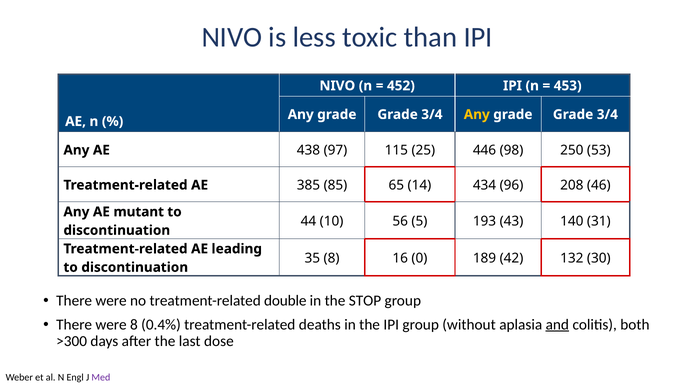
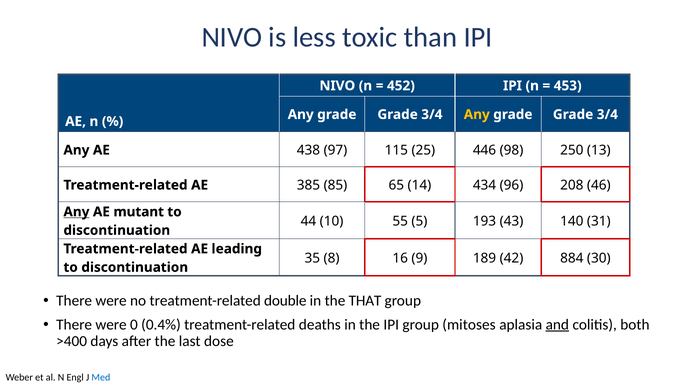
53: 53 -> 13
Any at (76, 212) underline: none -> present
56: 56 -> 55
0: 0 -> 9
132: 132 -> 884
STOP: STOP -> THAT
were 8: 8 -> 0
without: without -> mitoses
>300: >300 -> >400
Med colour: purple -> blue
